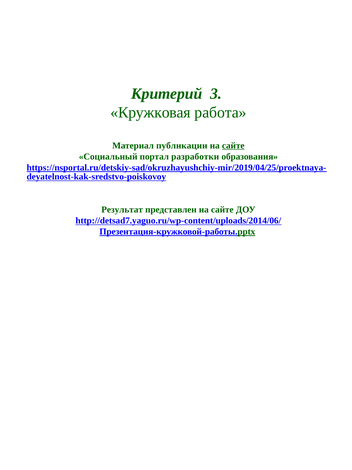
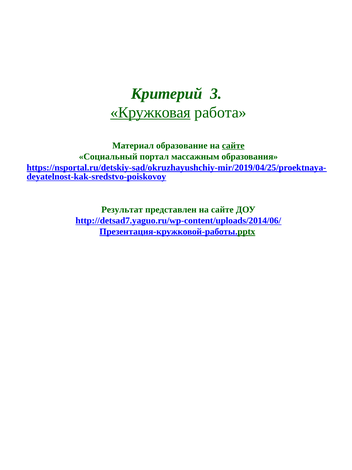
Кружковая underline: none -> present
публикации: публикации -> образование
разработки: разработки -> массажным
